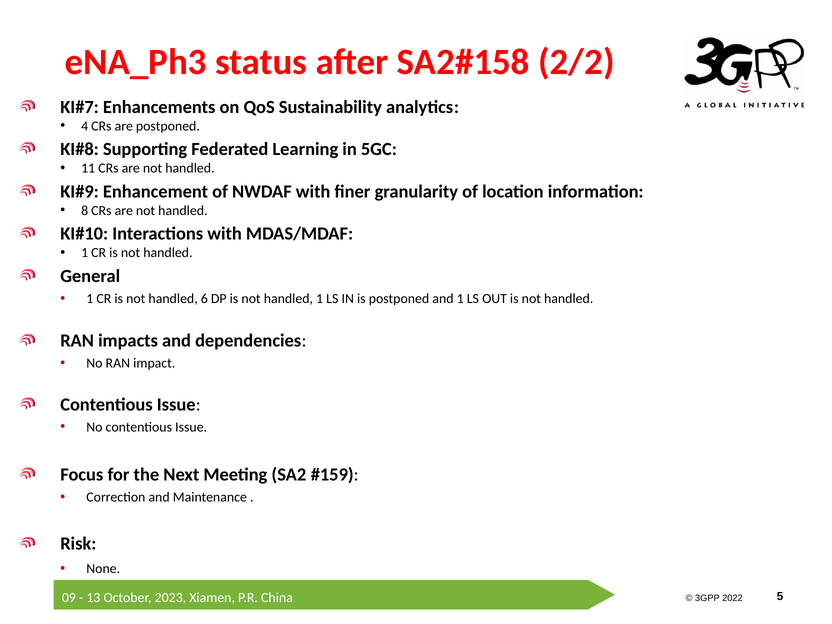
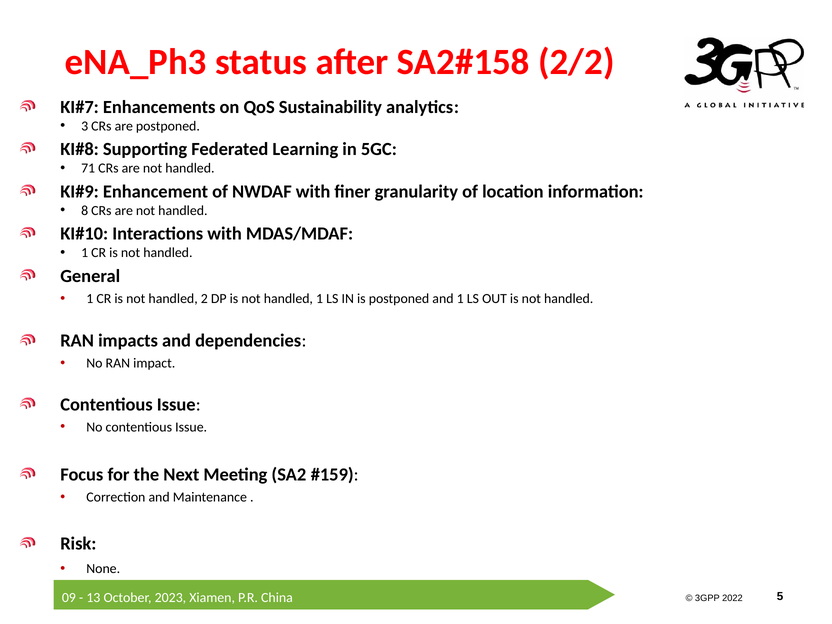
4: 4 -> 3
11: 11 -> 71
6: 6 -> 2
